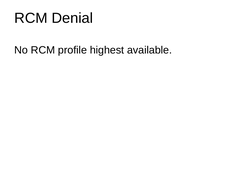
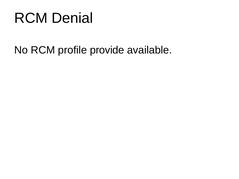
highest: highest -> provide
